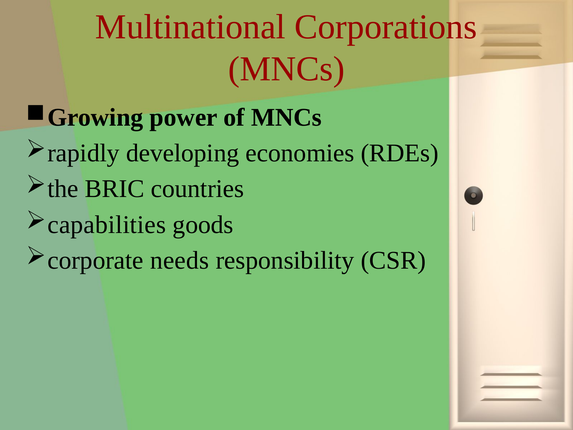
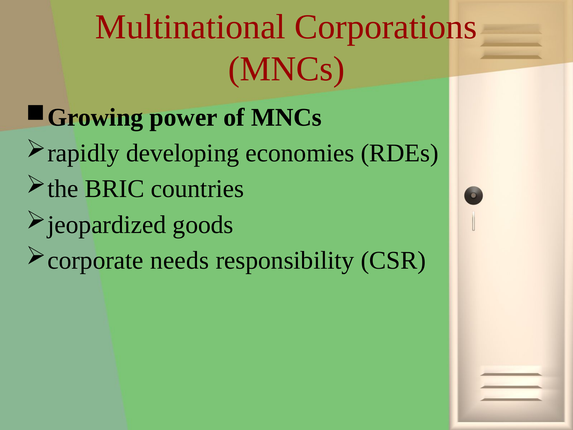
capabilities: capabilities -> jeopardized
